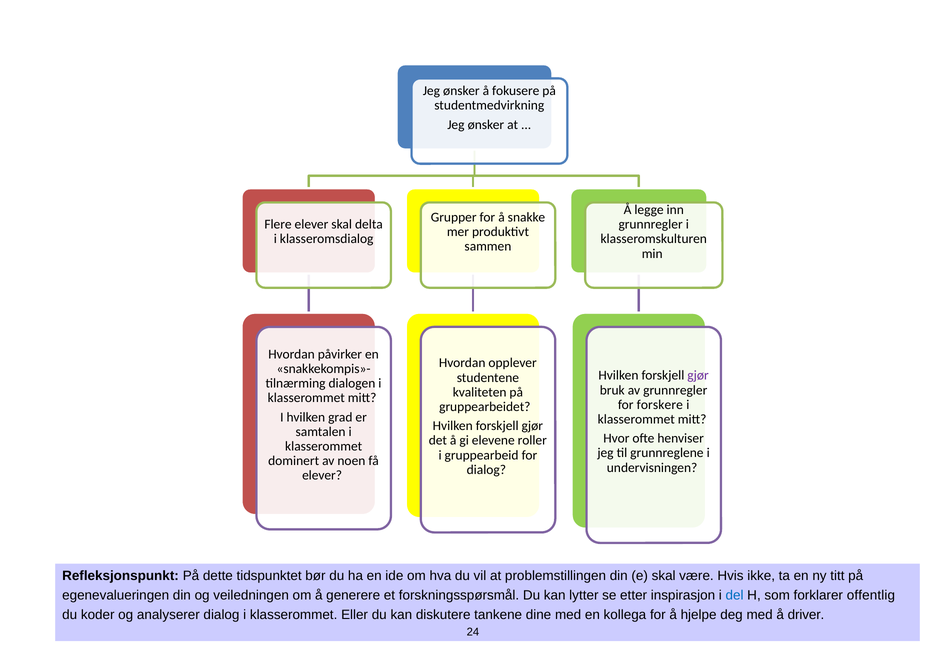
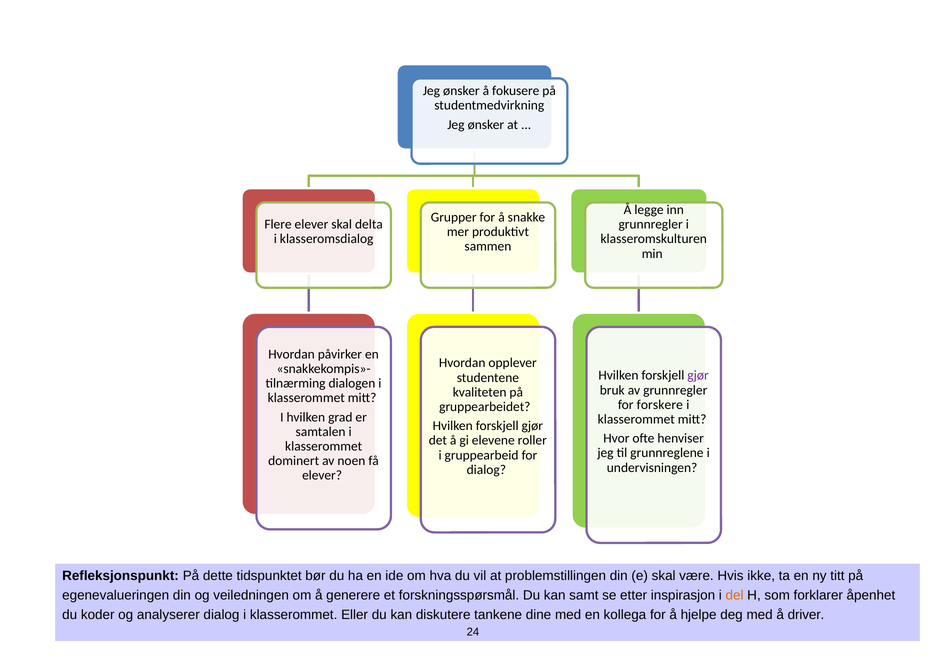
lytter: lytter -> samt
del colour: blue -> orange
offentlig: offentlig -> åpenhet
